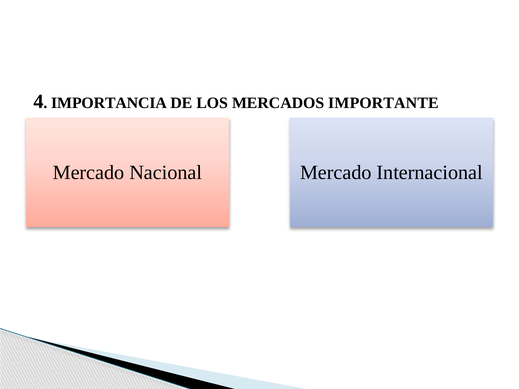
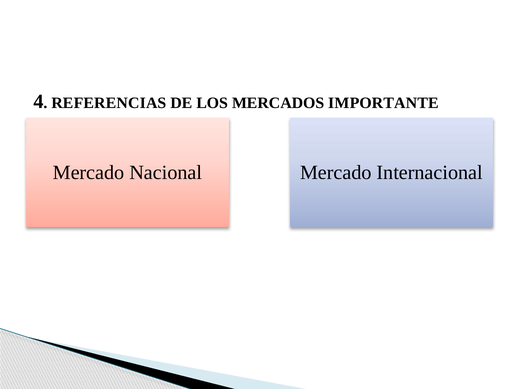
IMPORTANCIA: IMPORTANCIA -> REFERENCIAS
